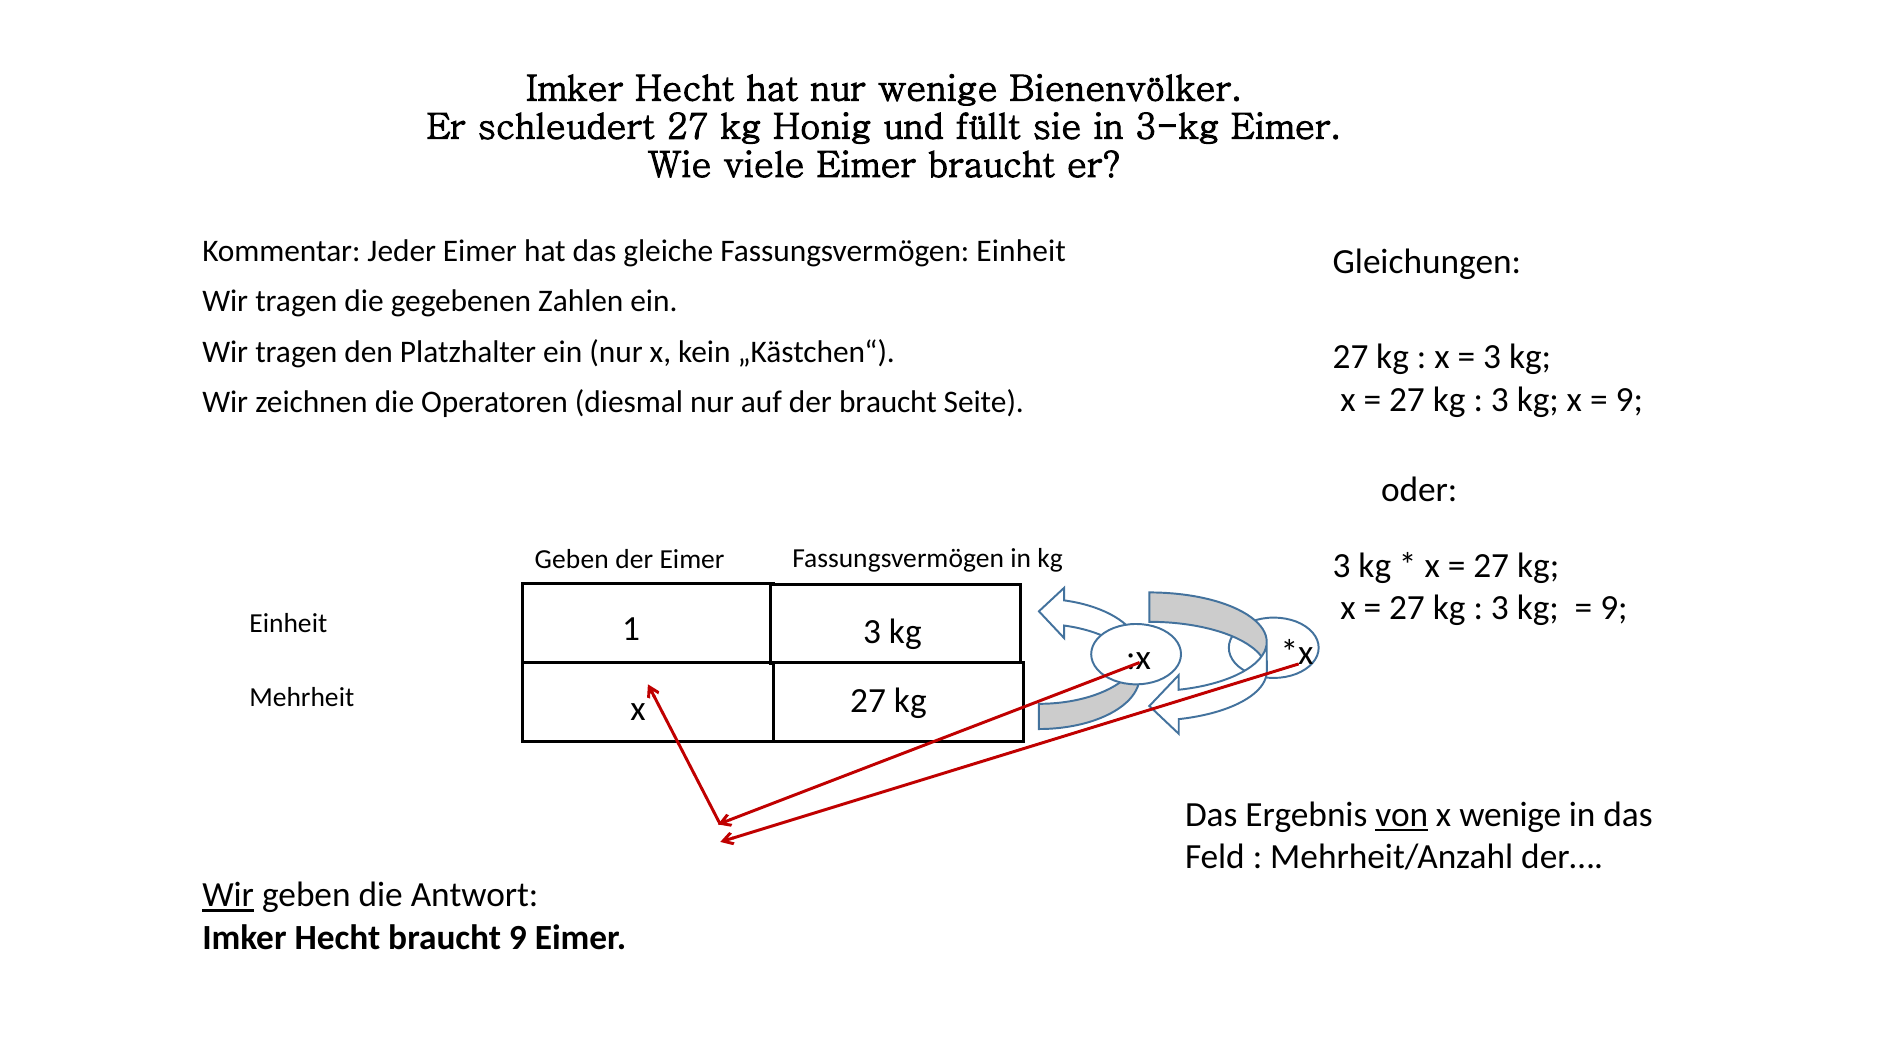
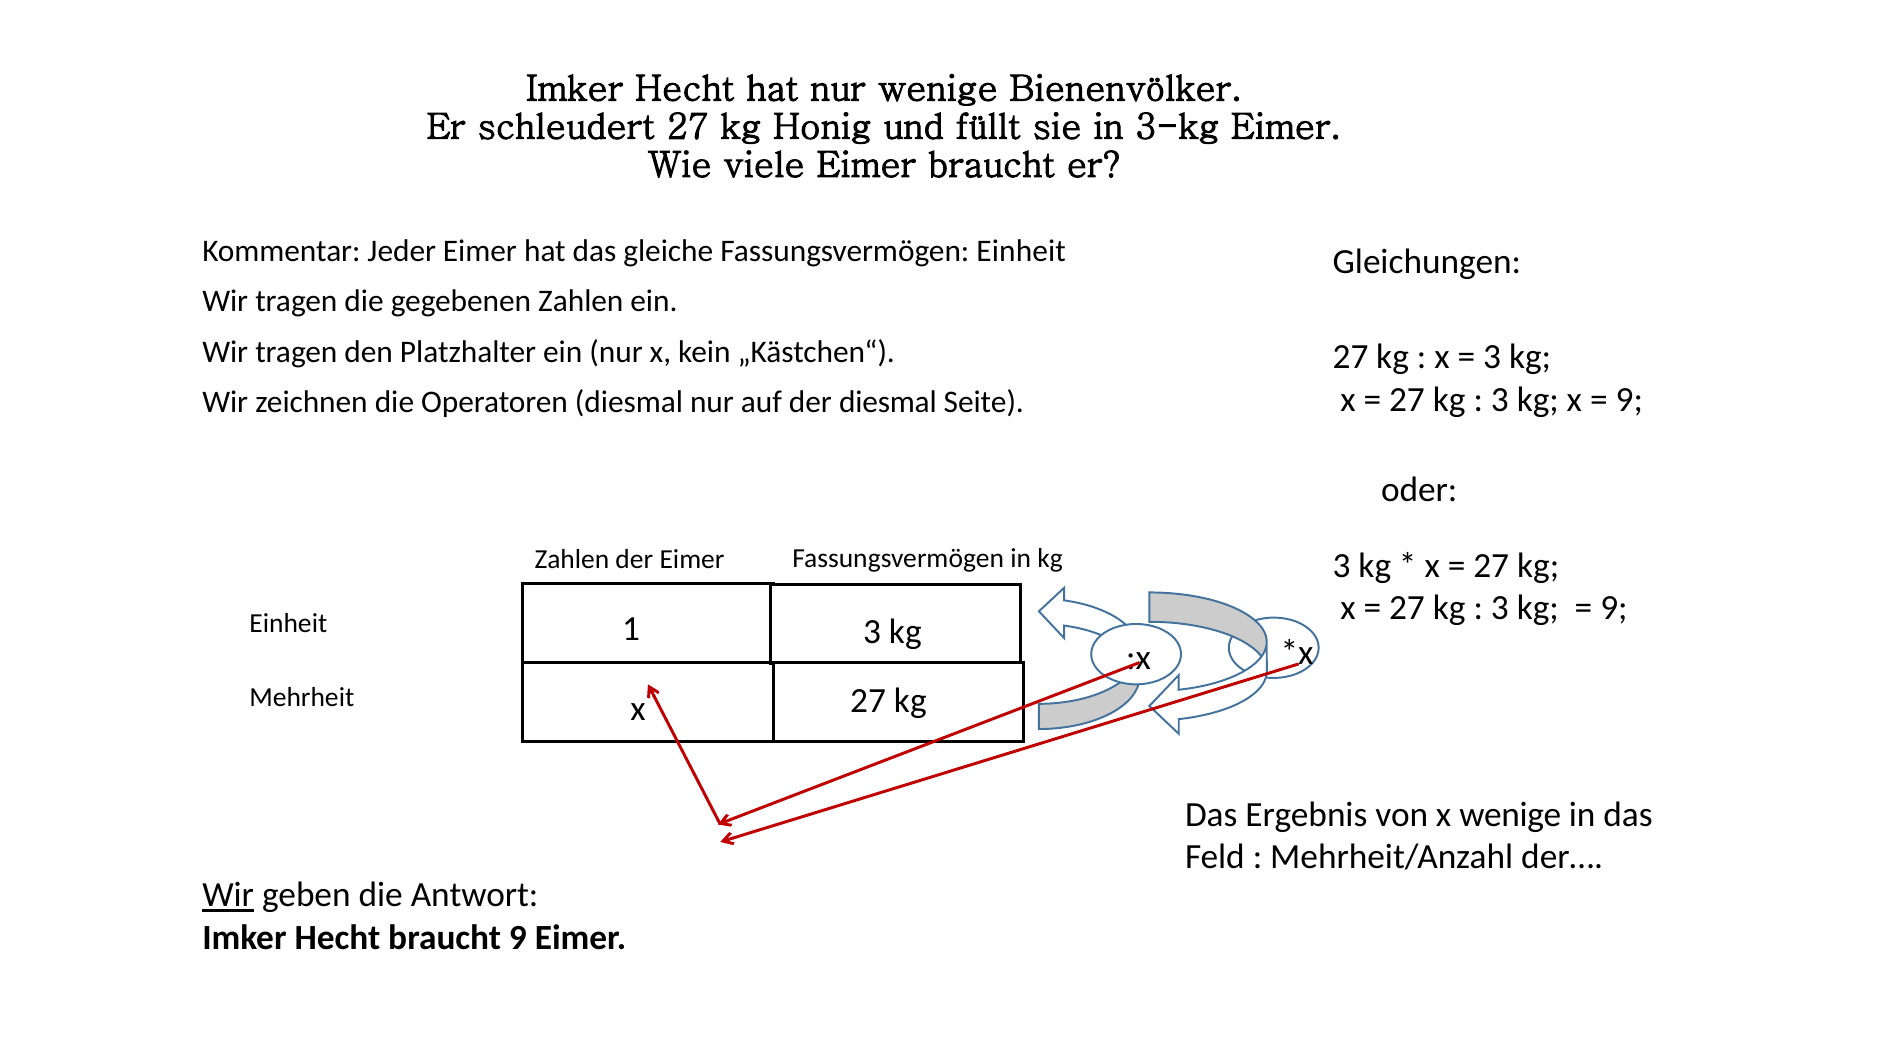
der braucht: braucht -> diesmal
Geben at (572, 559): Geben -> Zahlen
von underline: present -> none
